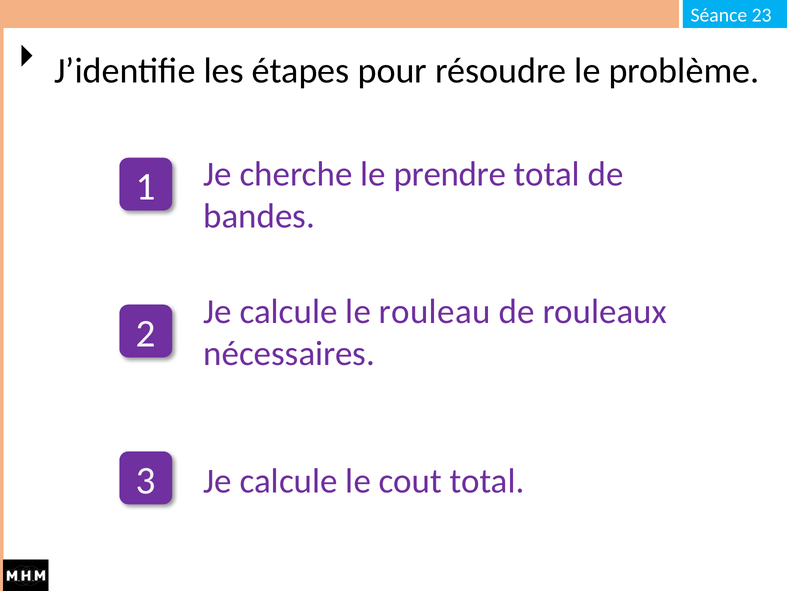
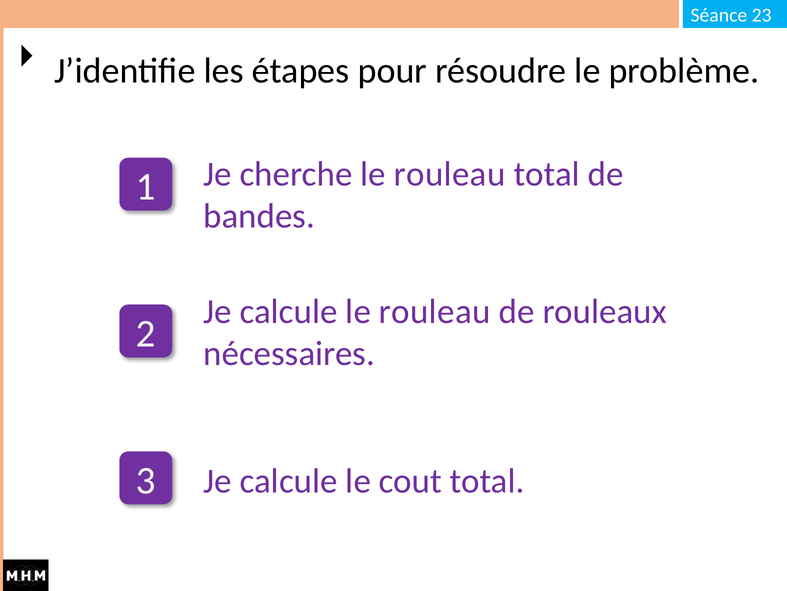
cherche le prendre: prendre -> rouleau
